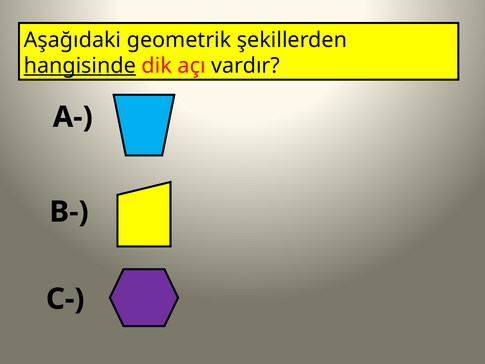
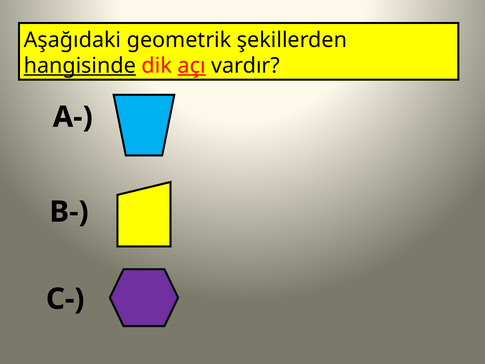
açı underline: none -> present
